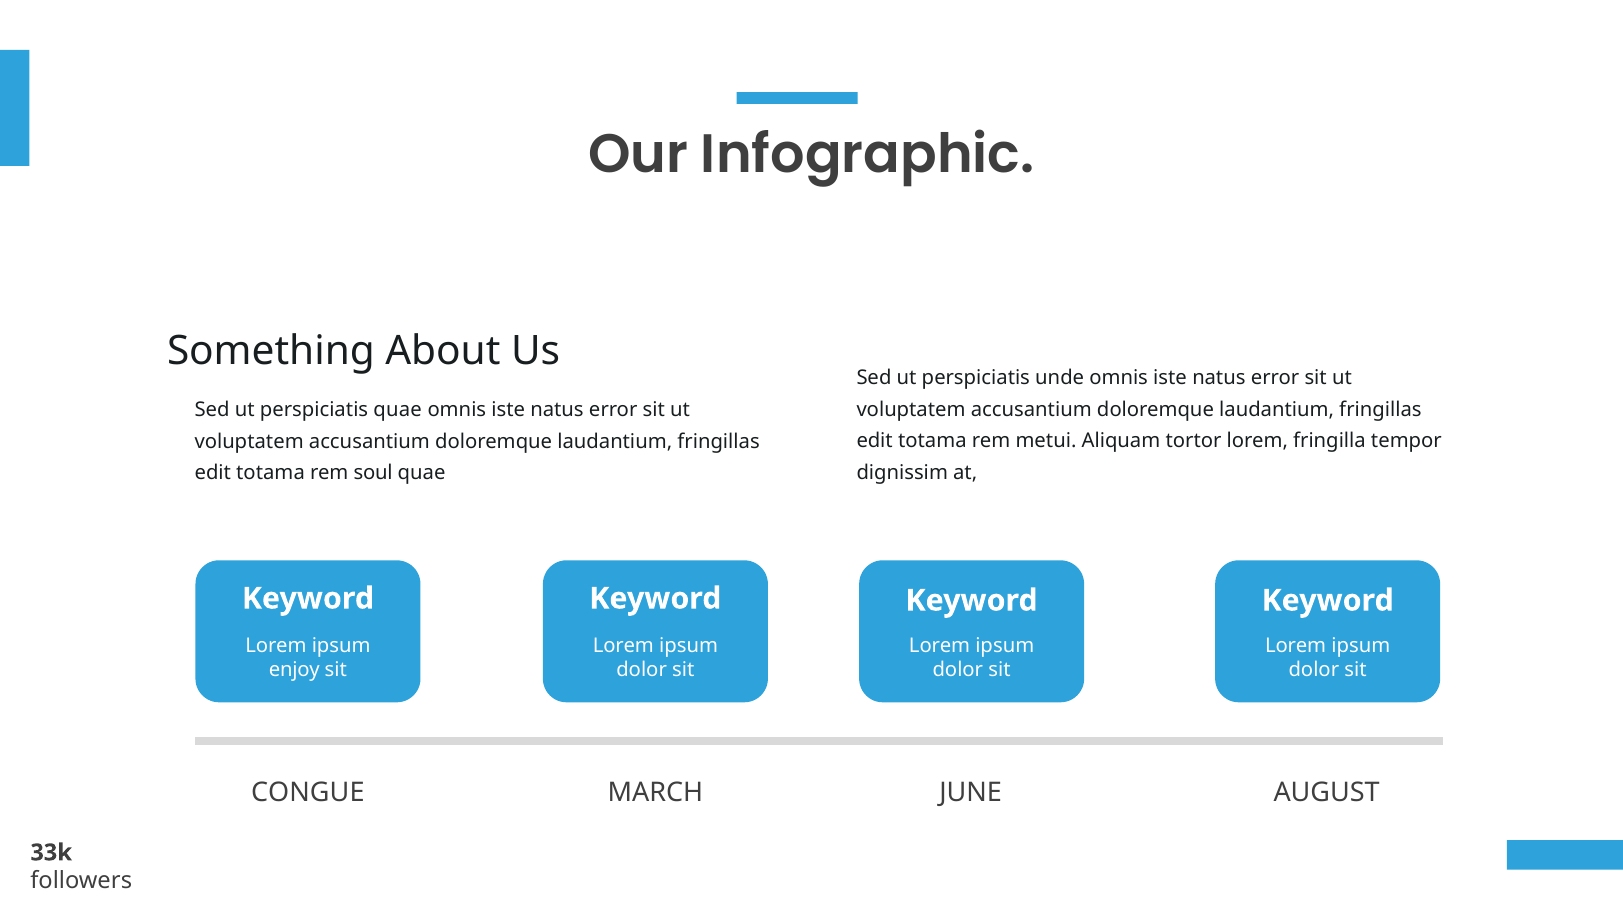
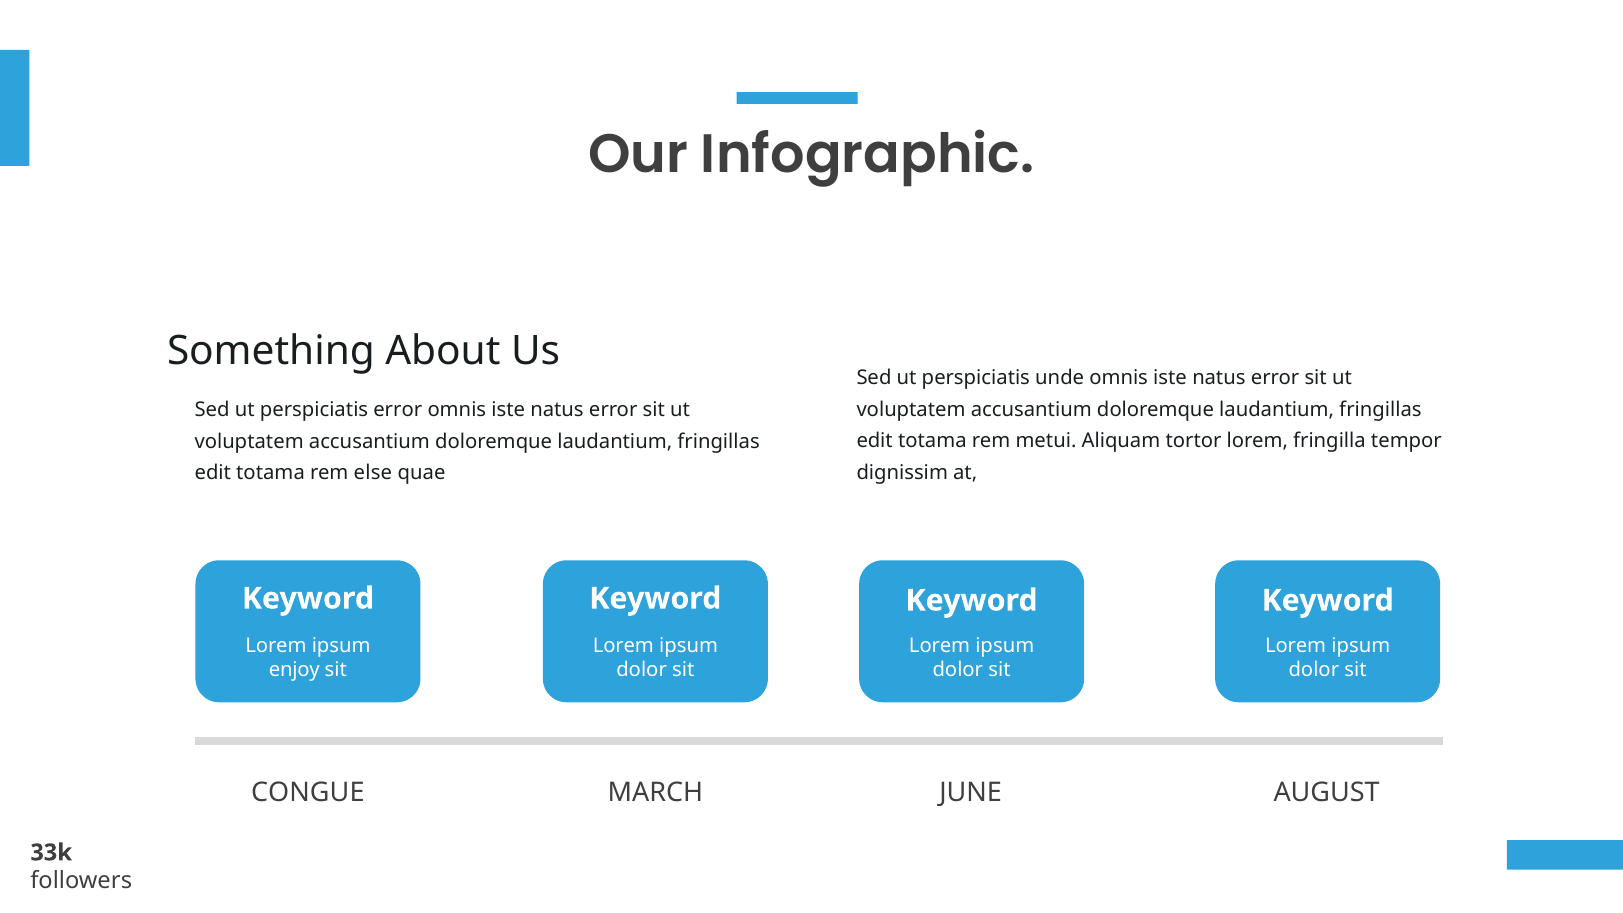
perspiciatis quae: quae -> error
soul: soul -> else
